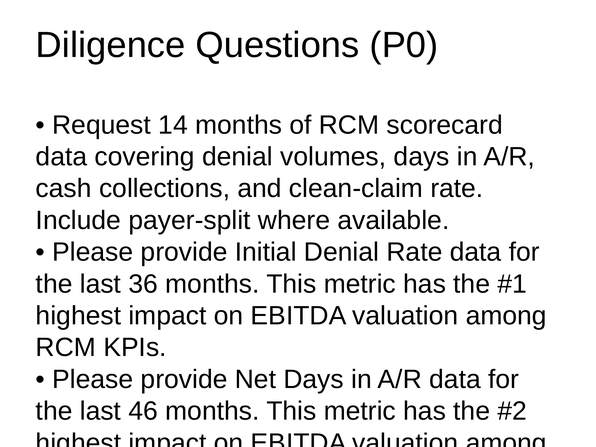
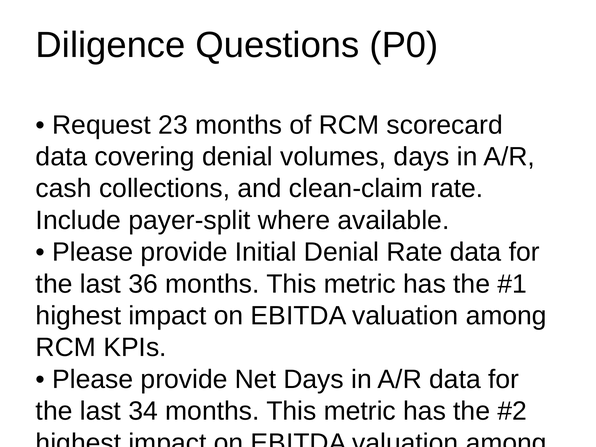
14: 14 -> 23
46: 46 -> 34
